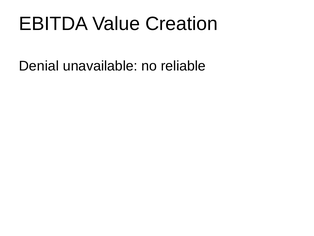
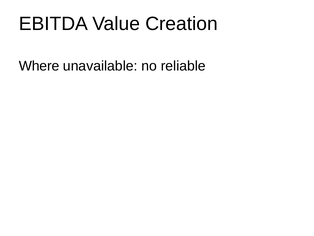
Denial: Denial -> Where
